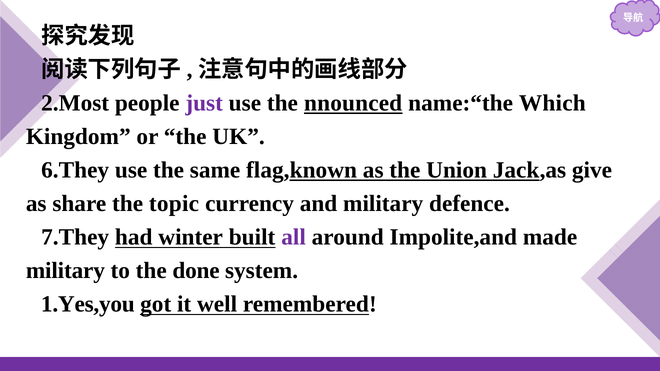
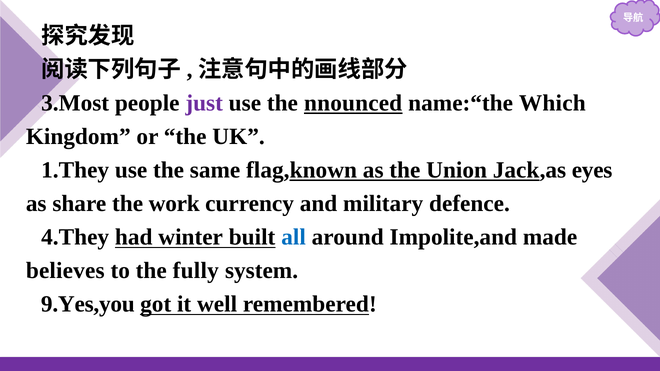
2.Most: 2.Most -> 3.Most
6.They: 6.They -> 1.They
give: give -> eyes
topic: topic -> work
7.They: 7.They -> 4.They
all colour: purple -> blue
military at (65, 271): military -> believes
done: done -> fully
1.Yes,you: 1.Yes,you -> 9.Yes,you
